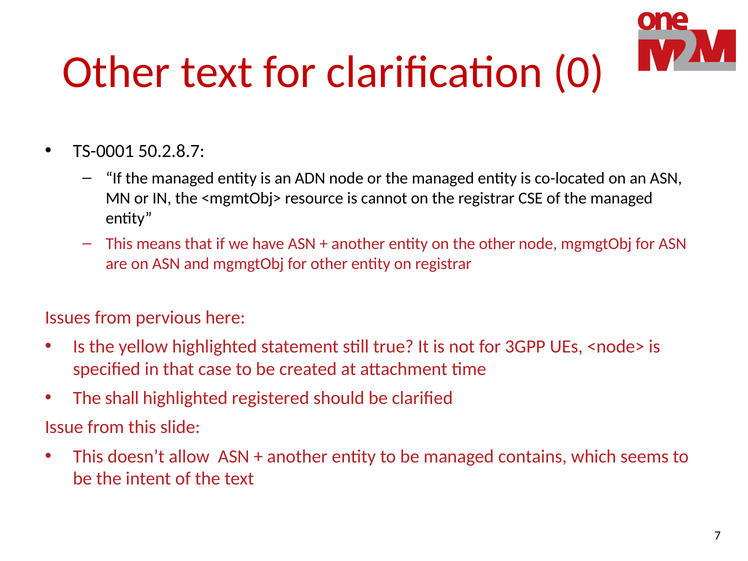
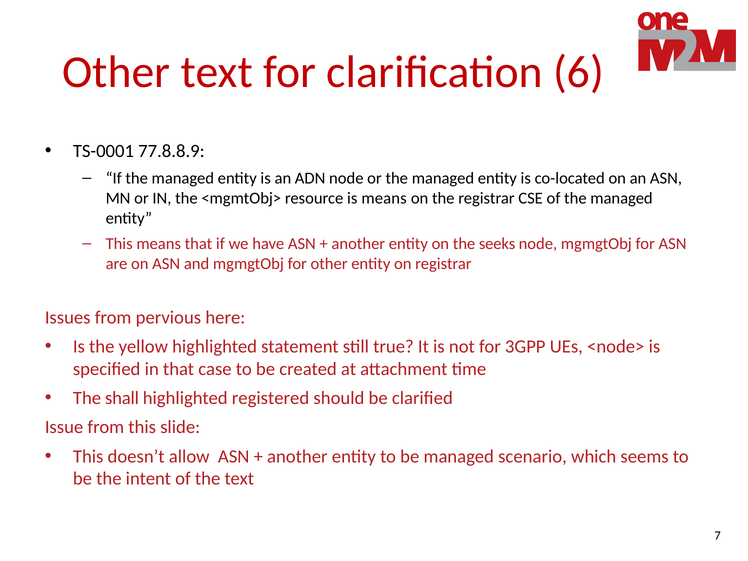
0: 0 -> 6
50.2.8.7: 50.2.8.7 -> 77.8.8.9
is cannot: cannot -> means
the other: other -> seeks
contains: contains -> scenario
